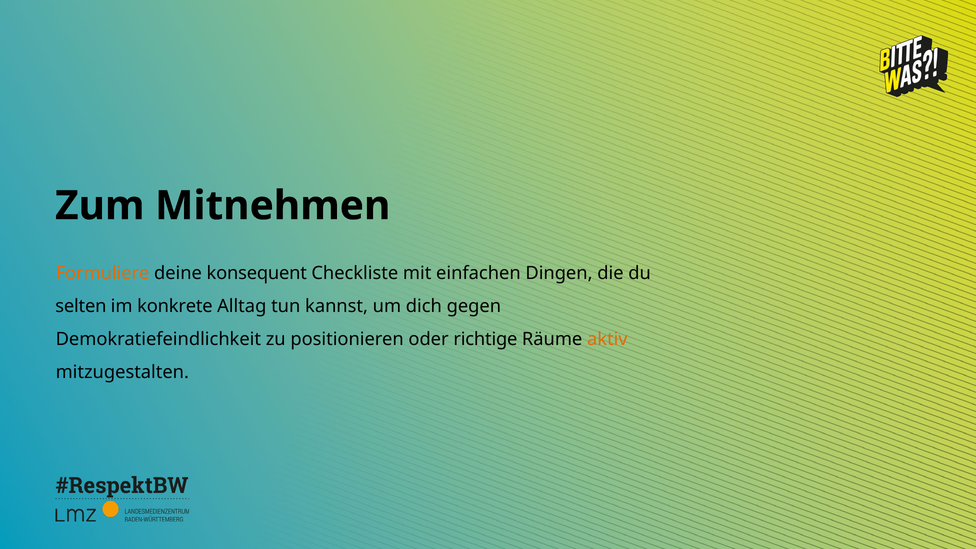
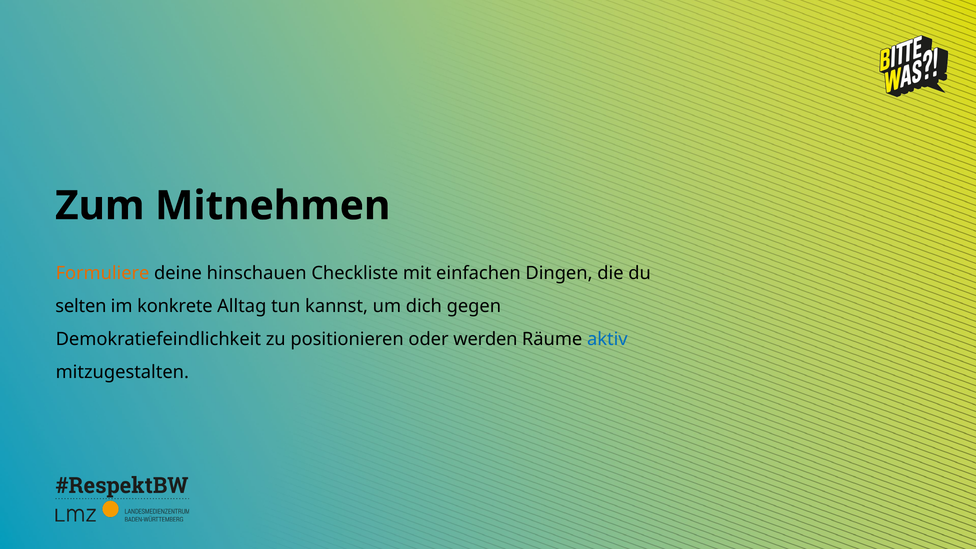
konsequent: konsequent -> hinschauen
richtige: richtige -> werden
aktiv colour: orange -> blue
